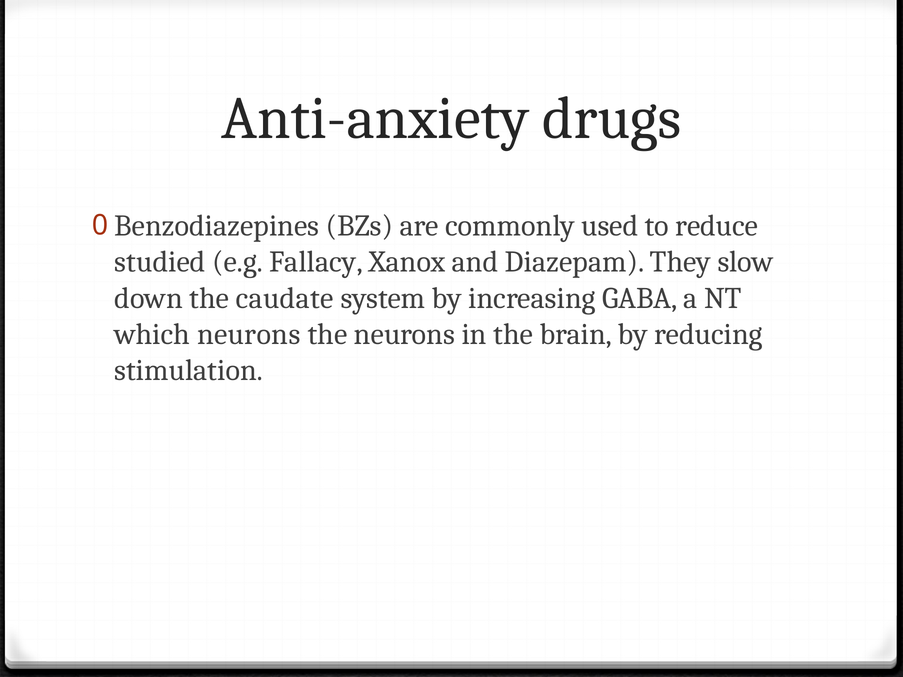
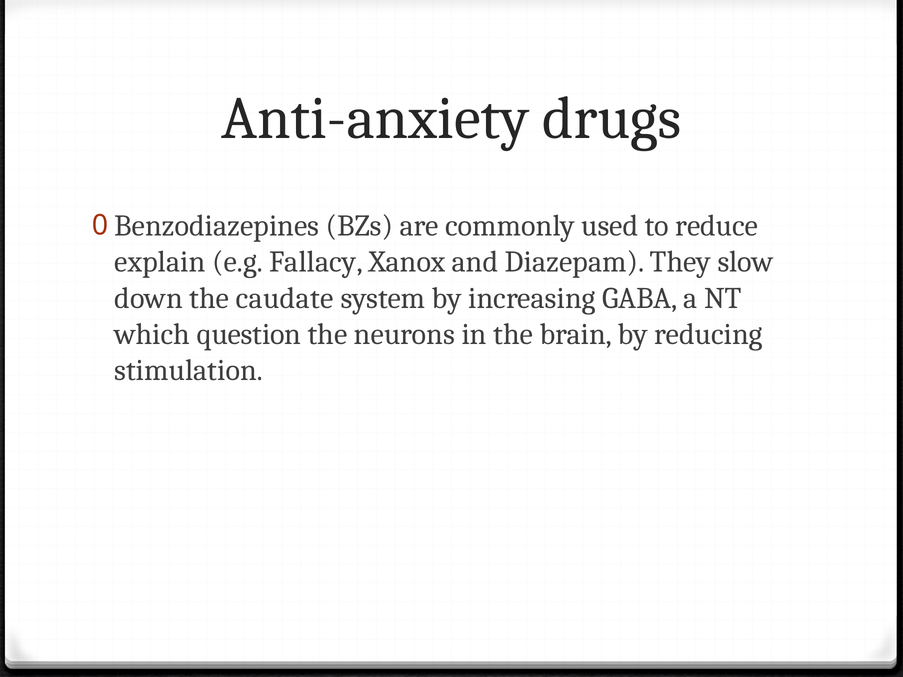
studied: studied -> explain
which neurons: neurons -> question
